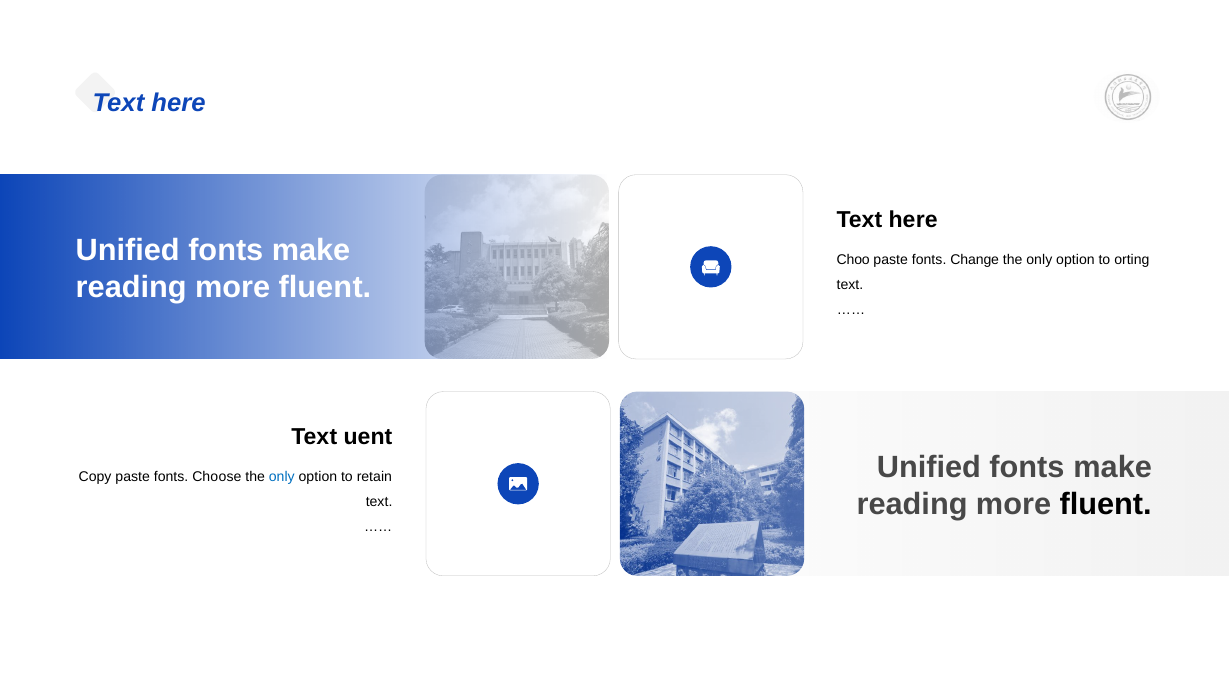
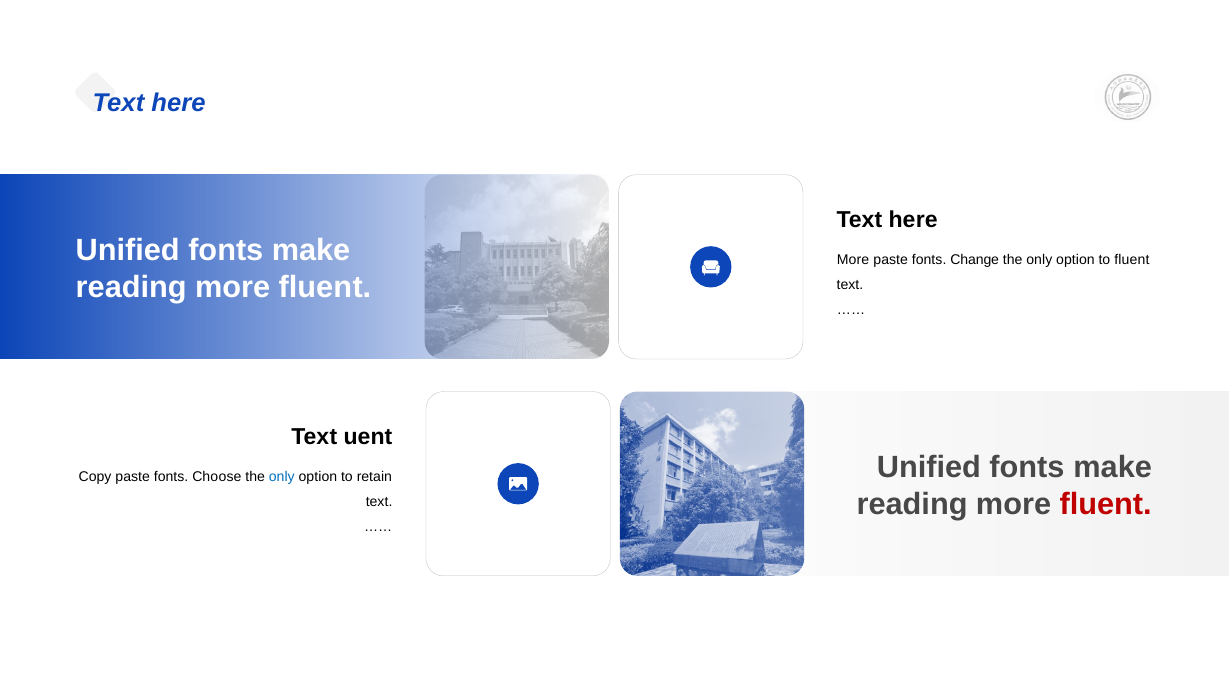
Choo at (853, 260): Choo -> More
to orting: orting -> fluent
fluent at (1106, 505) colour: black -> red
